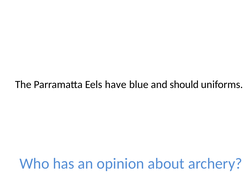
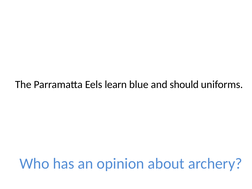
have: have -> learn
